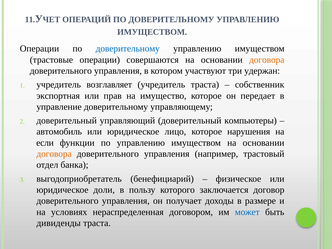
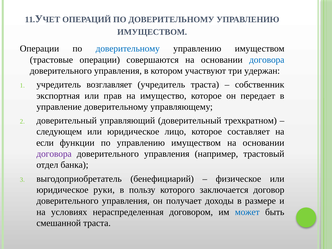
договора at (267, 60) colour: orange -> blue
компьютеры: компьютеры -> трехкратном
автомобиль: автомобиль -> следующем
нарушения: нарушения -> составляет
договора at (54, 154) colour: orange -> purple
доли: доли -> руки
дивиденды: дивиденды -> смешанной
